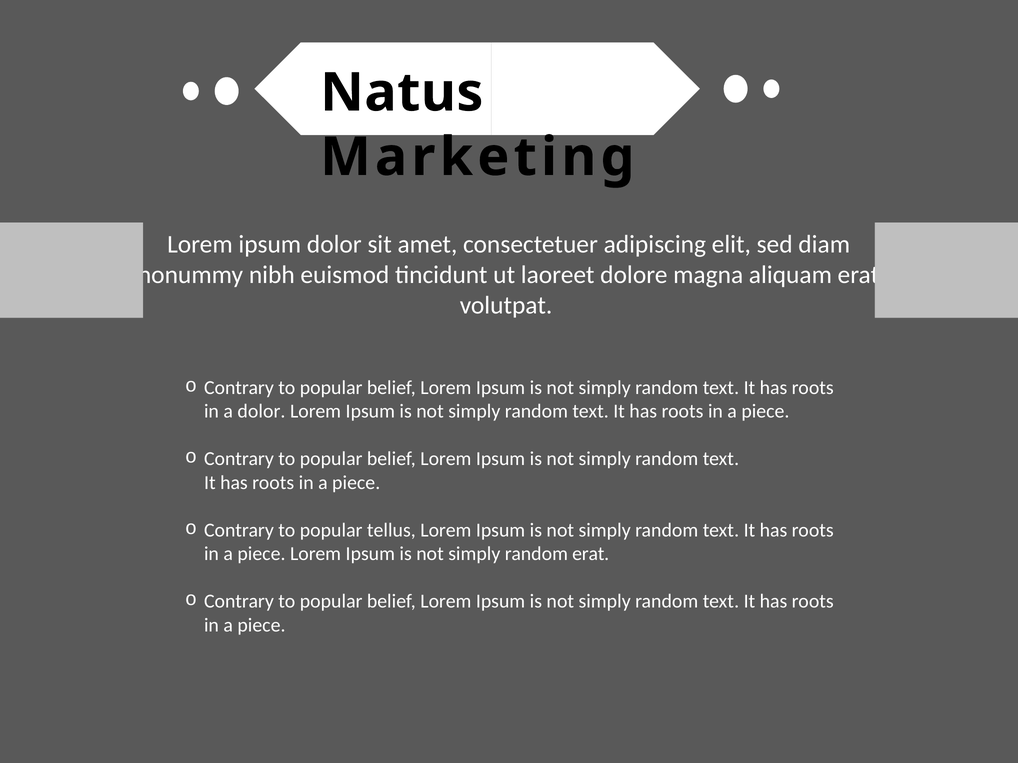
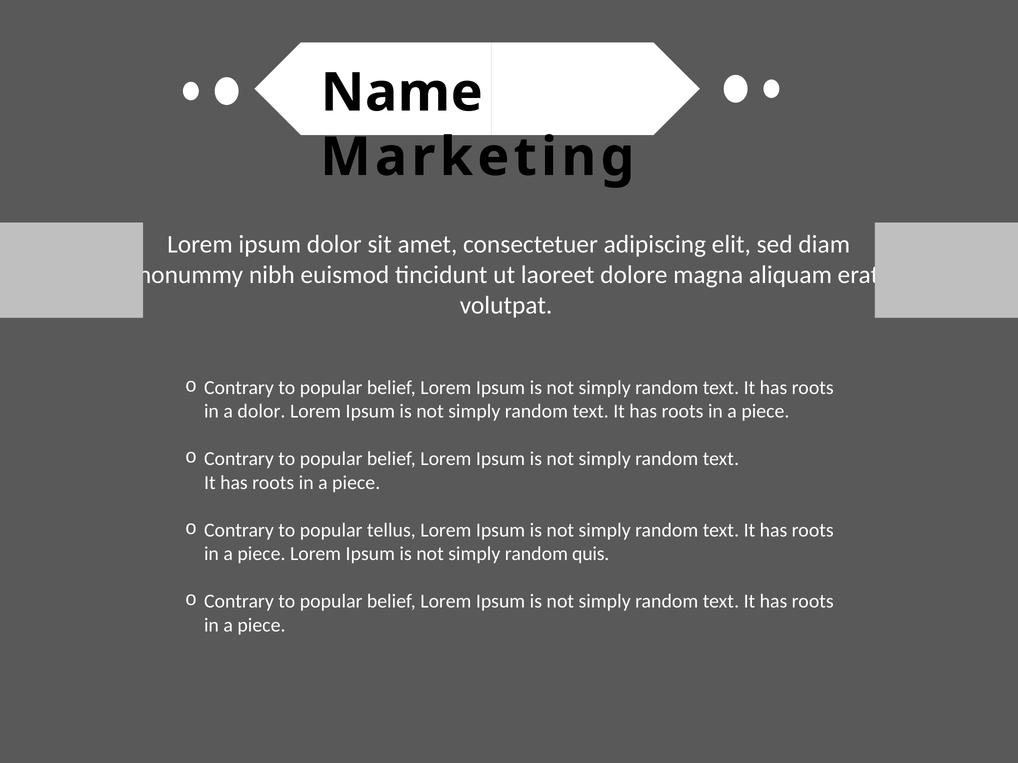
Natus: Natus -> Name
random erat: erat -> quis
